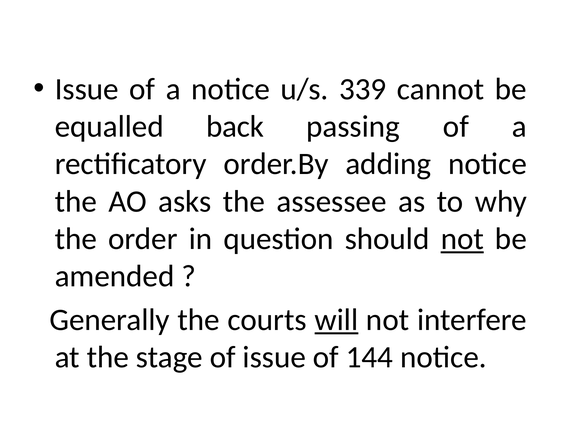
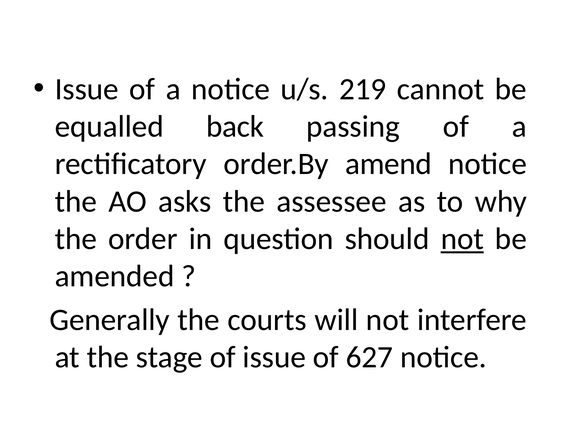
339: 339 -> 219
adding: adding -> amend
will underline: present -> none
144: 144 -> 627
